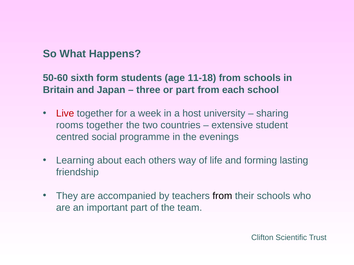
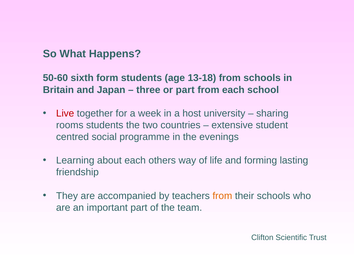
11-18: 11-18 -> 13-18
rooms together: together -> students
from at (222, 196) colour: black -> orange
